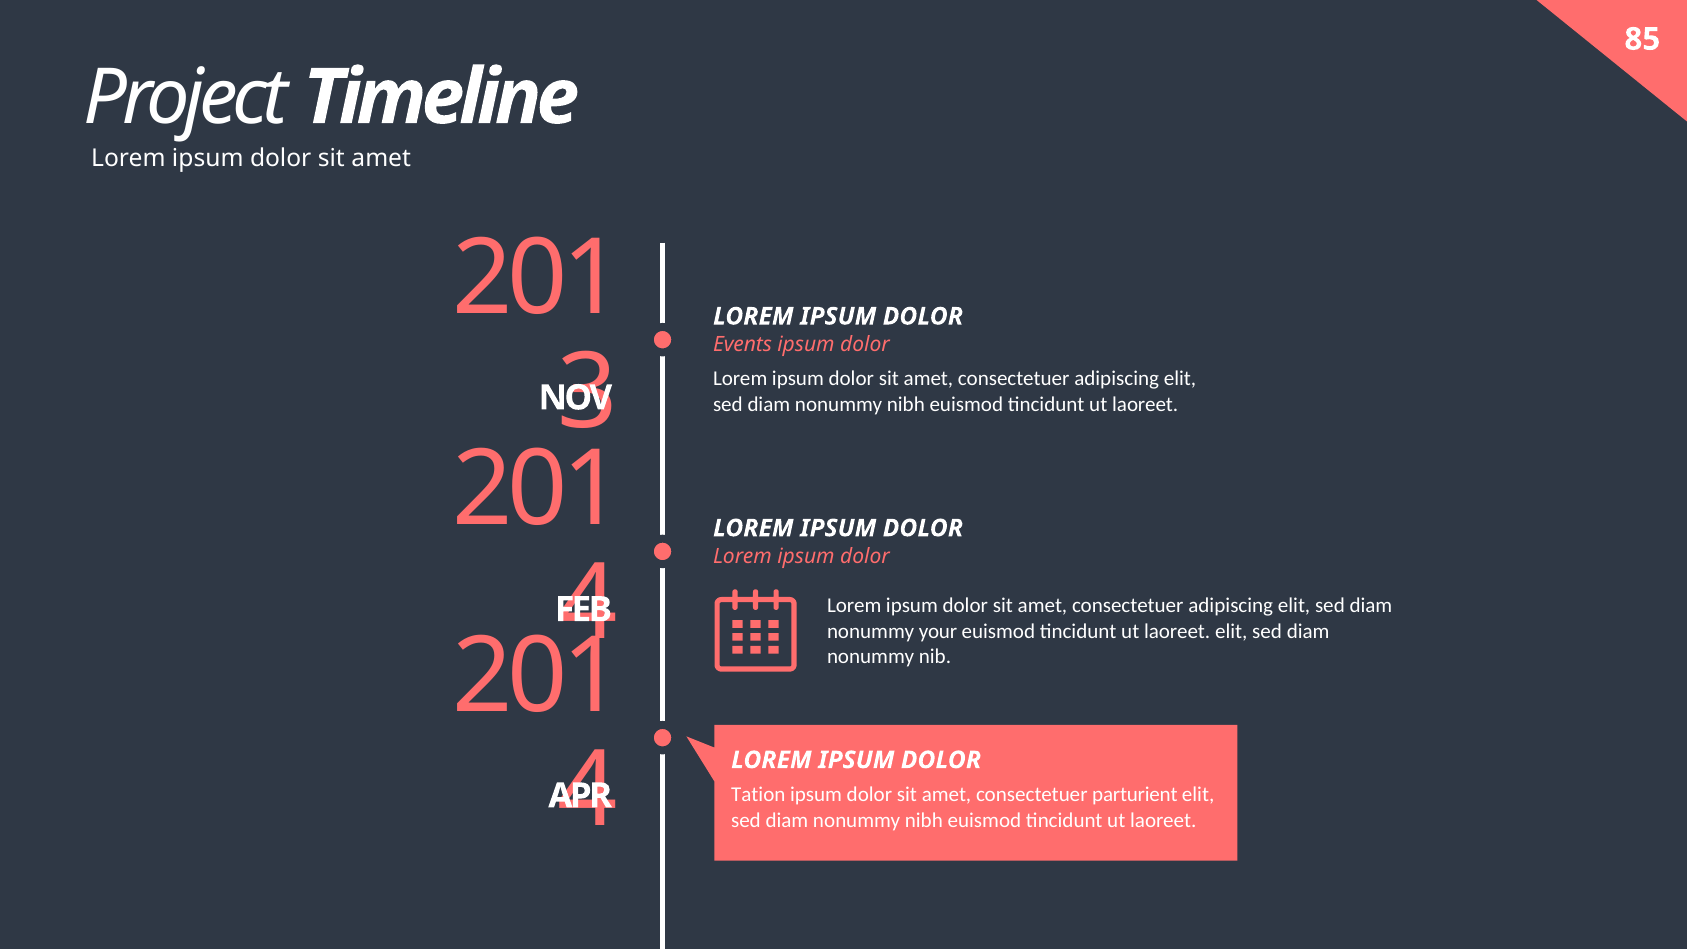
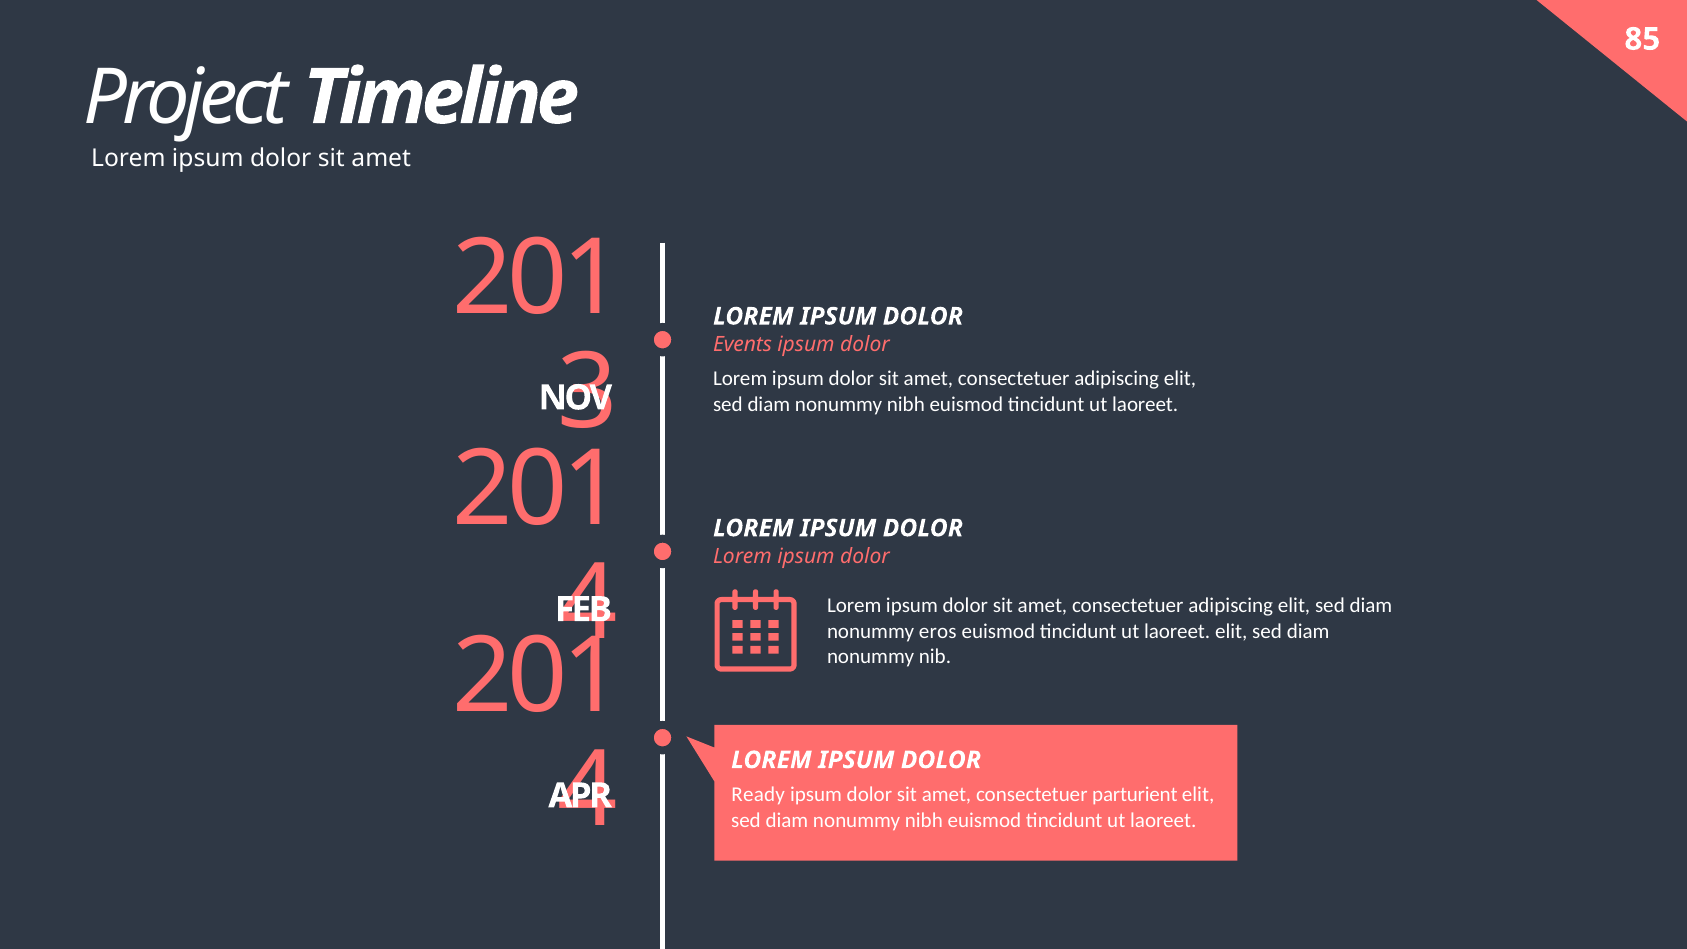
your: your -> eros
Tation: Tation -> Ready
